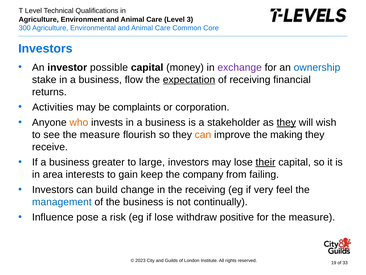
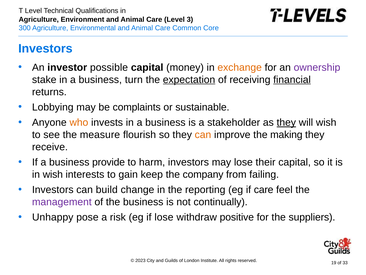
exchange colour: purple -> orange
ownership colour: blue -> purple
flow: flow -> turn
financial underline: none -> present
Activities: Activities -> Lobbying
corporation: corporation -> sustainable
greater: greater -> provide
large: large -> harm
their underline: present -> none
in area: area -> wish
the receiving: receiving -> reporting
if very: very -> care
management colour: blue -> purple
Influence: Influence -> Unhappy
for the measure: measure -> suppliers
